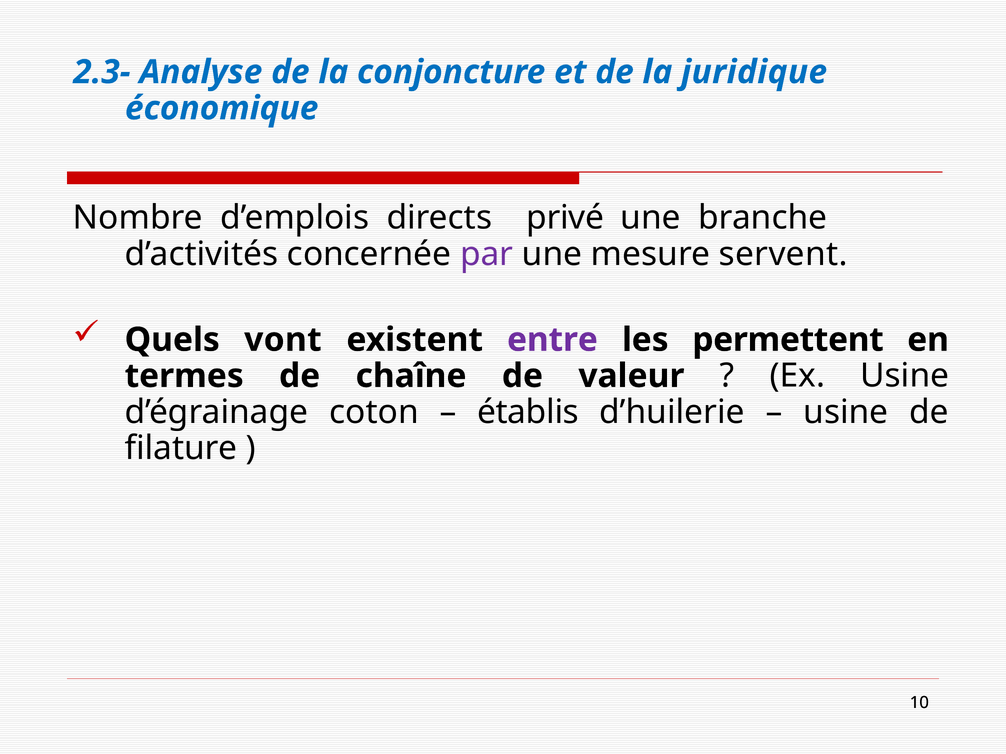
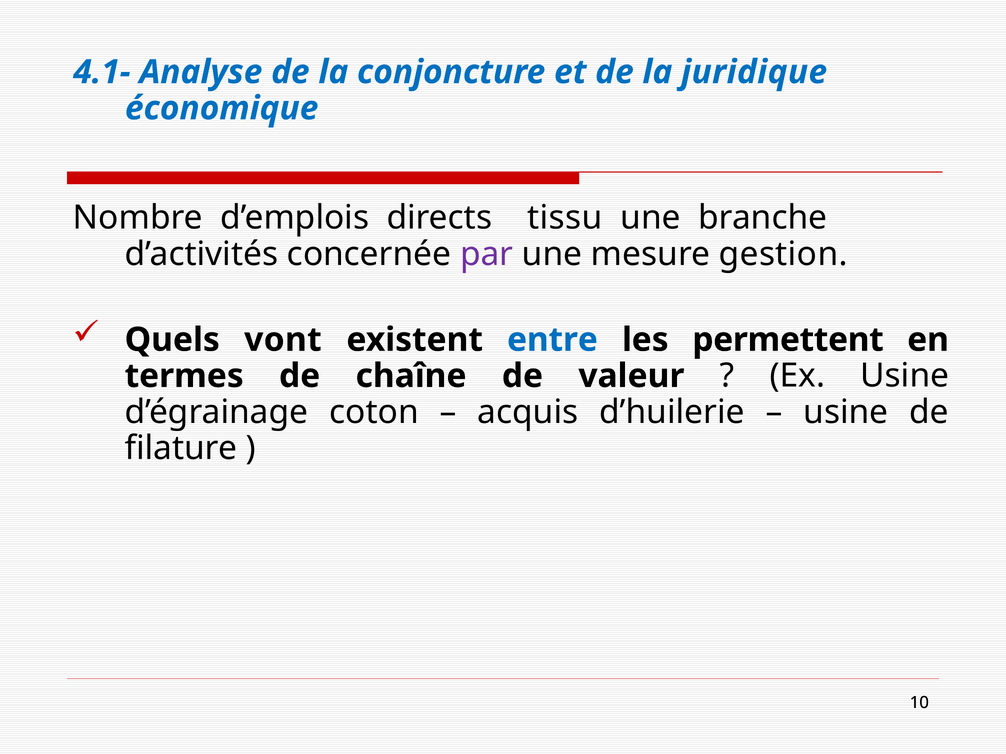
2.3-: 2.3- -> 4.1-
privé: privé -> tissu
servent: servent -> gestion
entre colour: purple -> blue
établis: établis -> acquis
